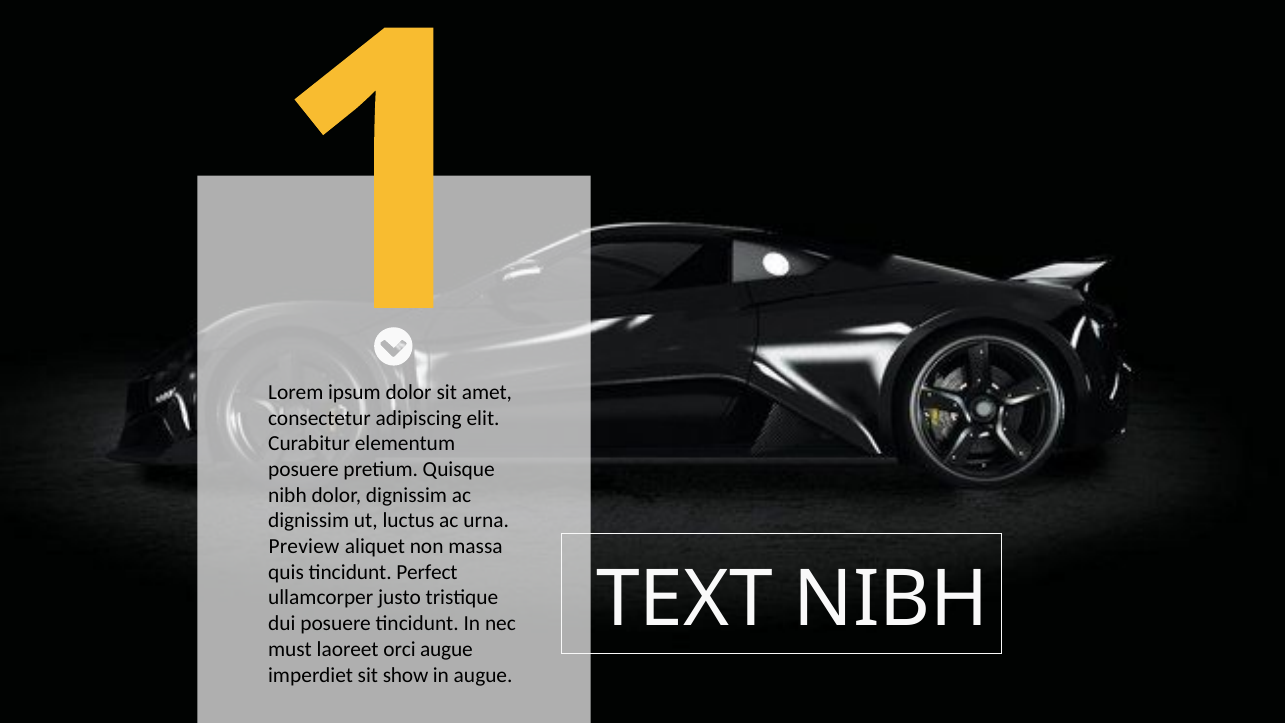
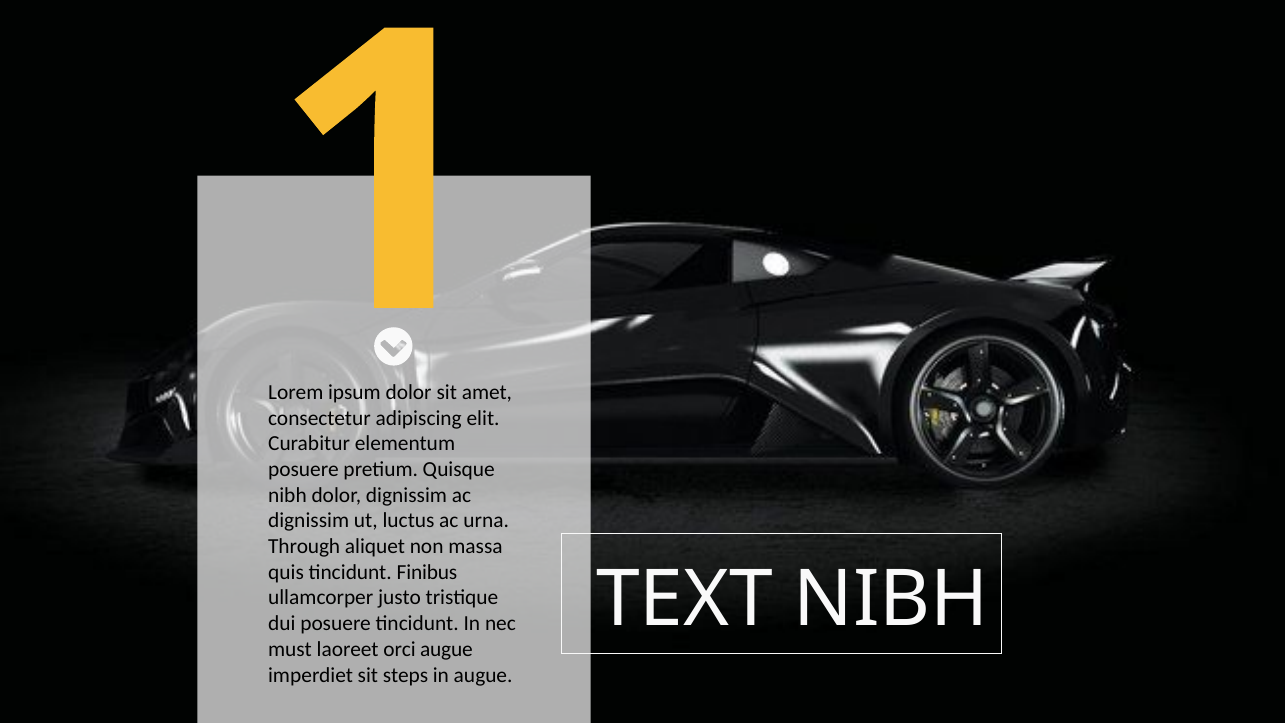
Preview: Preview -> Through
Perfect: Perfect -> Finibus
show: show -> steps
